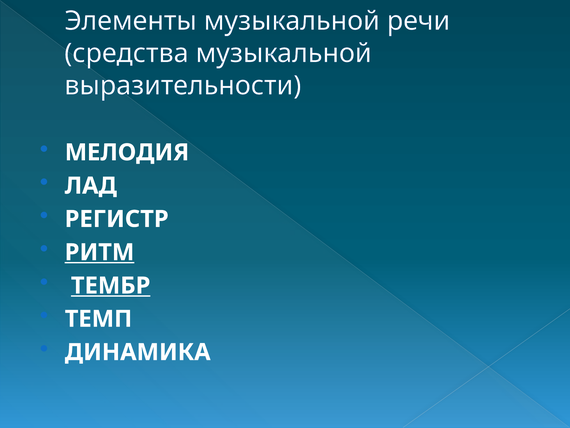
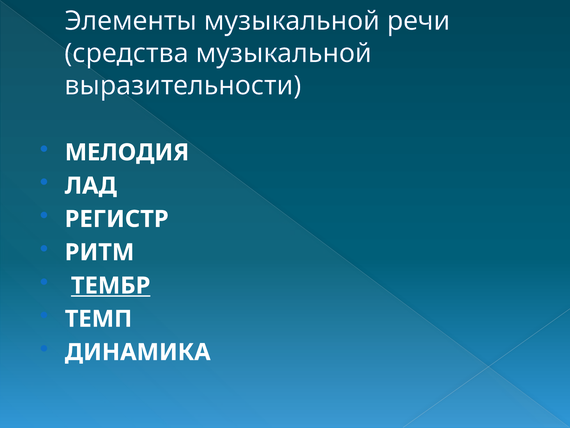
РИТМ underline: present -> none
